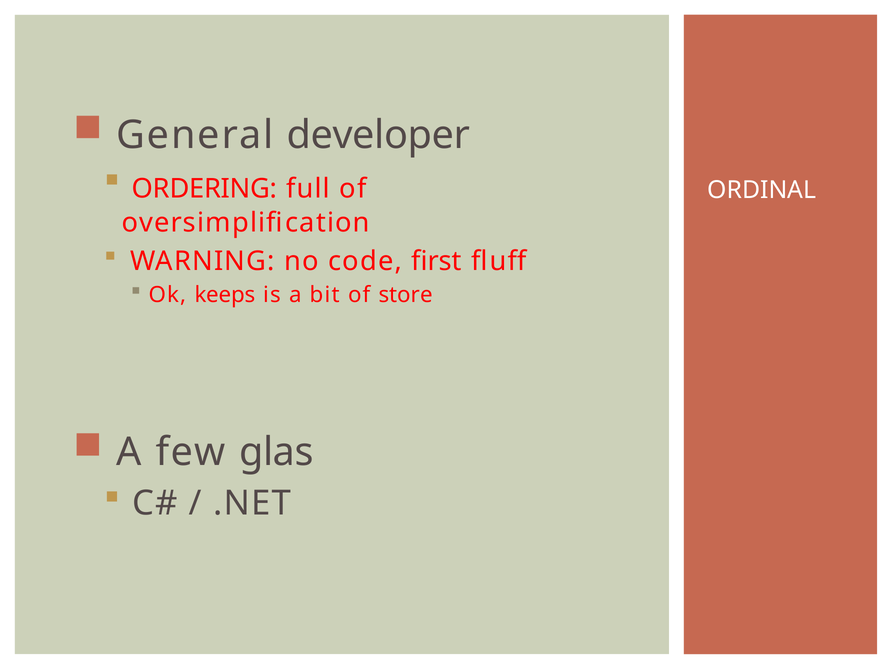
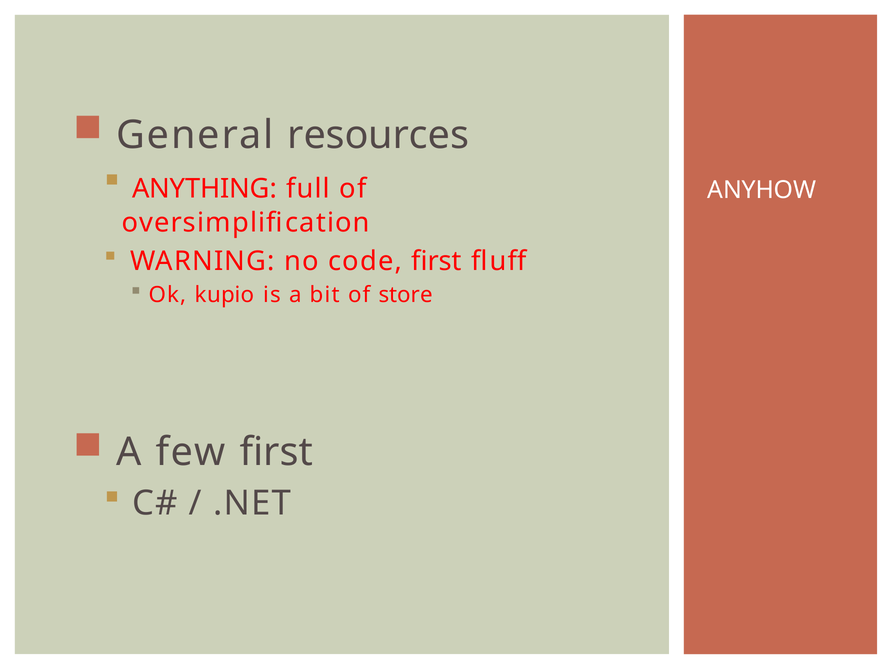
developer: developer -> resources
ORDERING: ORDERING -> ANYTHING
ORDINAL: ORDINAL -> ANYHOW
keeps: keeps -> kupio
few glas: glas -> first
